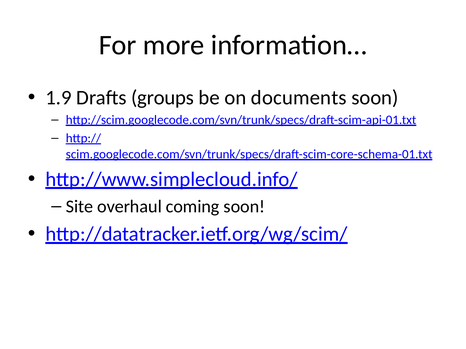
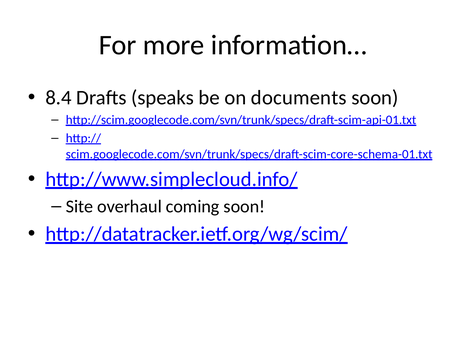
1.9: 1.9 -> 8.4
groups: groups -> speaks
